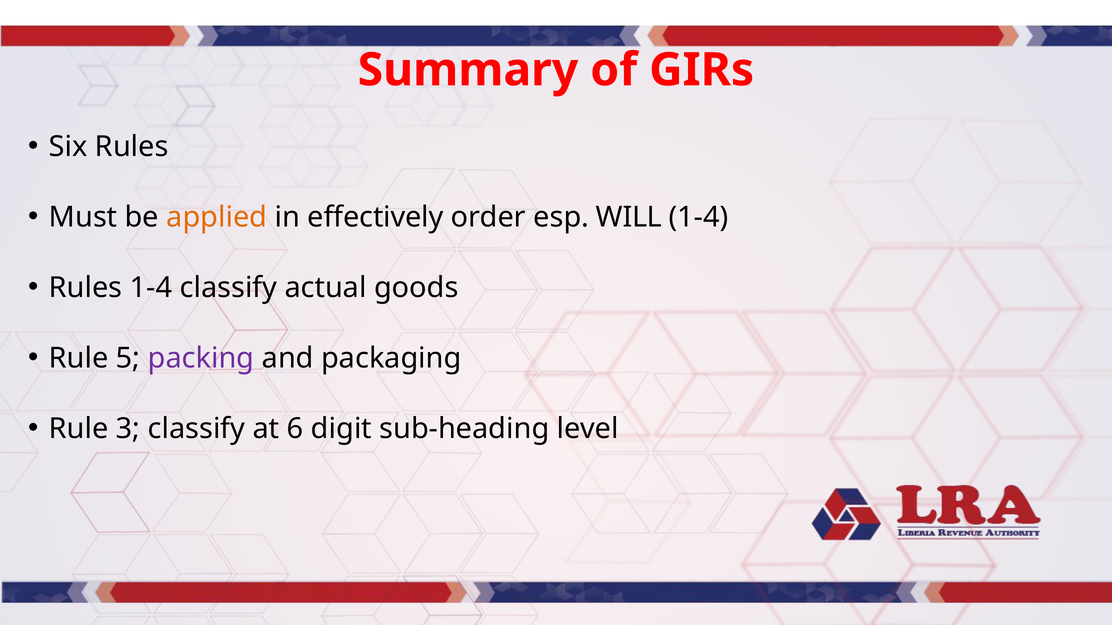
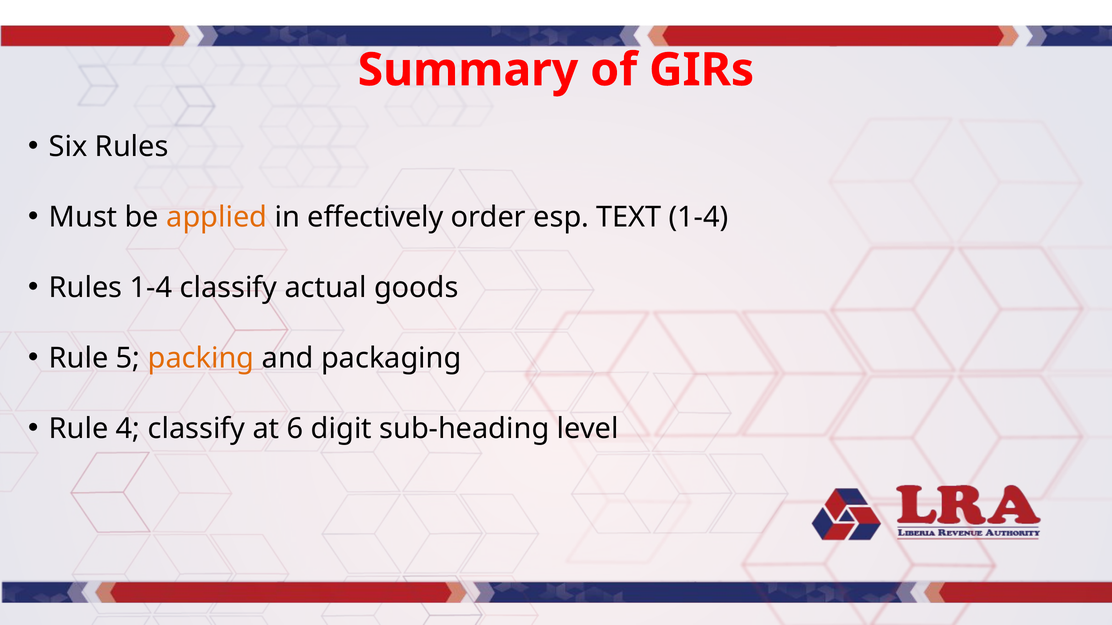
WILL: WILL -> TEXT
packing colour: purple -> orange
3: 3 -> 4
